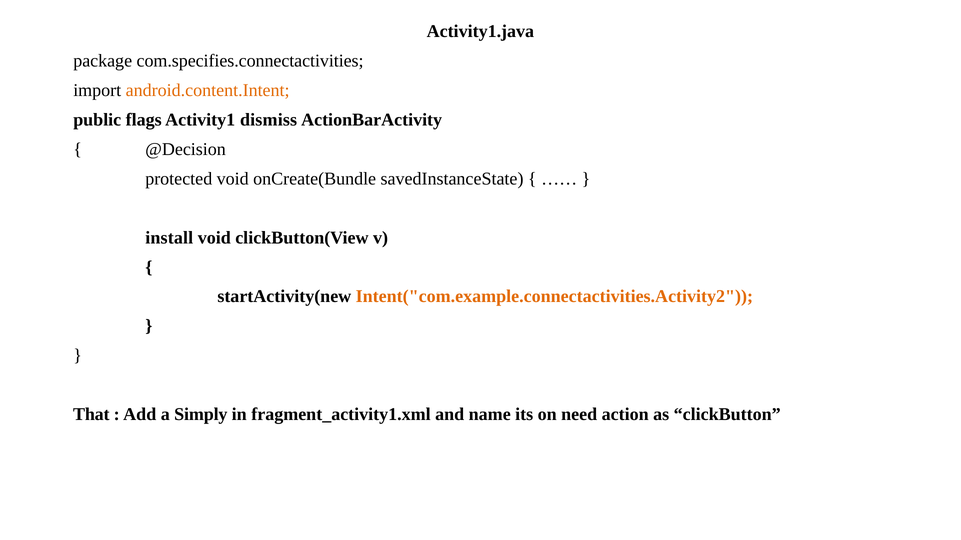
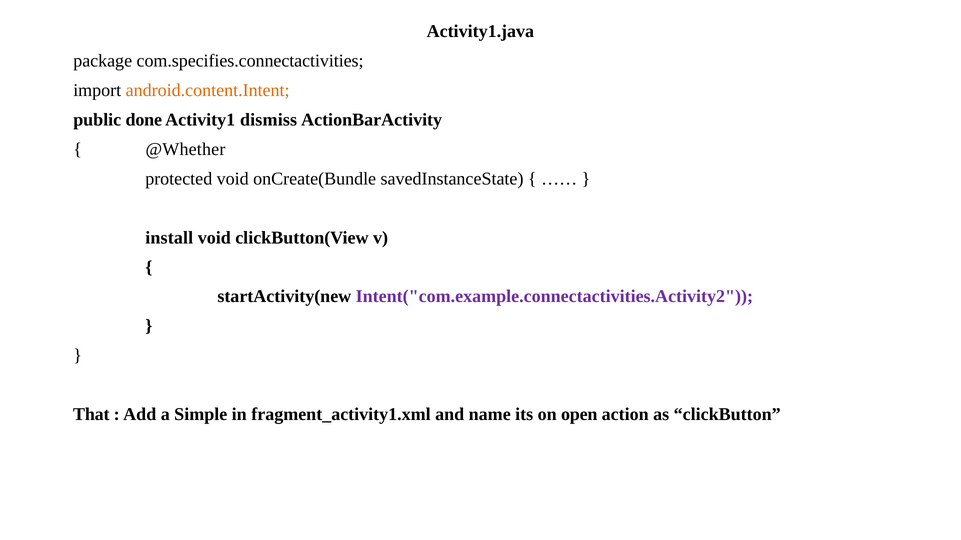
flags: flags -> done
@Decision: @Decision -> @Whether
Intent("com.example.connectactivities.Activity2 colour: orange -> purple
Simply: Simply -> Simple
need: need -> open
